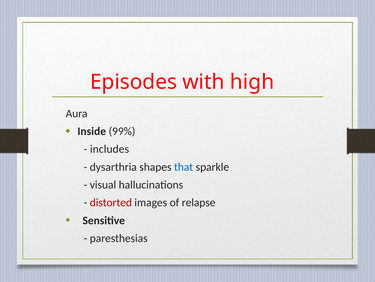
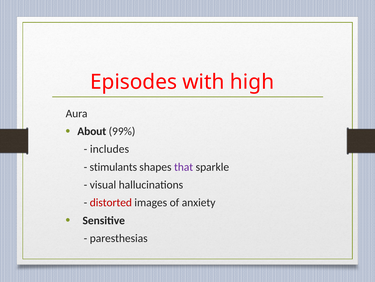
Inside: Inside -> About
dysarthria: dysarthria -> stimulants
that colour: blue -> purple
relapse: relapse -> anxiety
